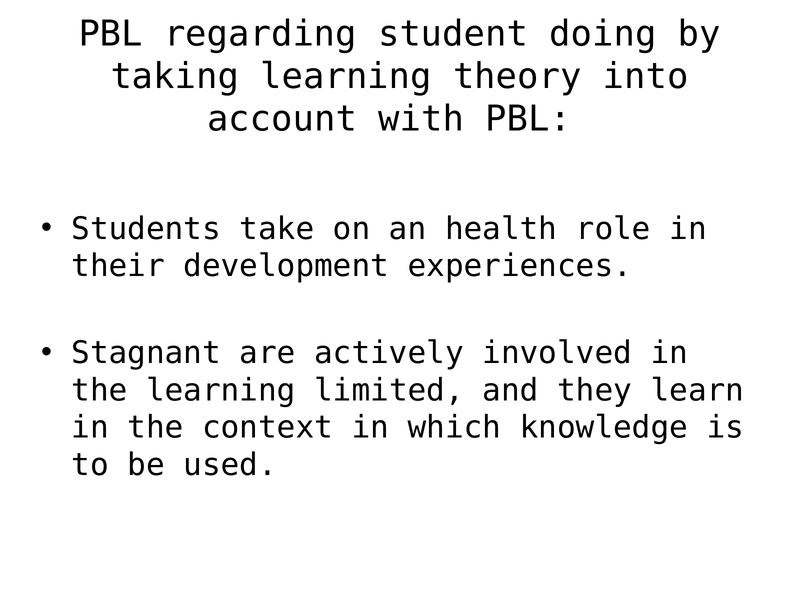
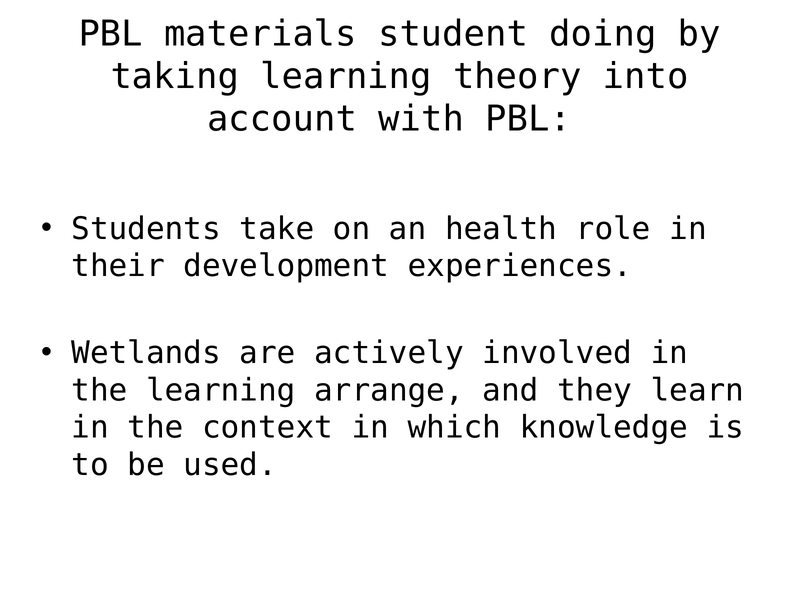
regarding: regarding -> materials
Stagnant: Stagnant -> Wetlands
limited: limited -> arrange
